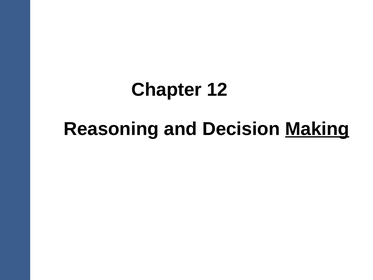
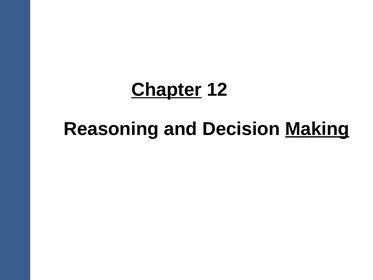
Chapter underline: none -> present
